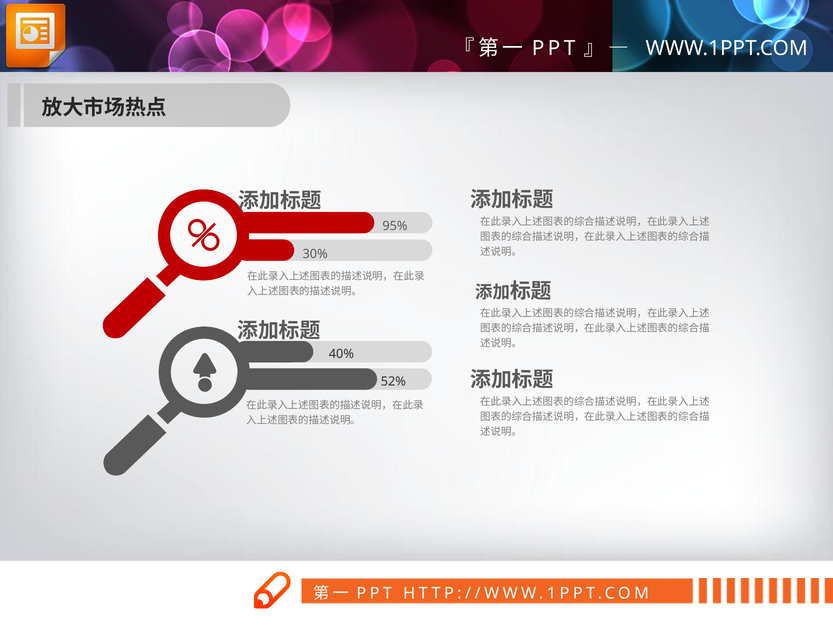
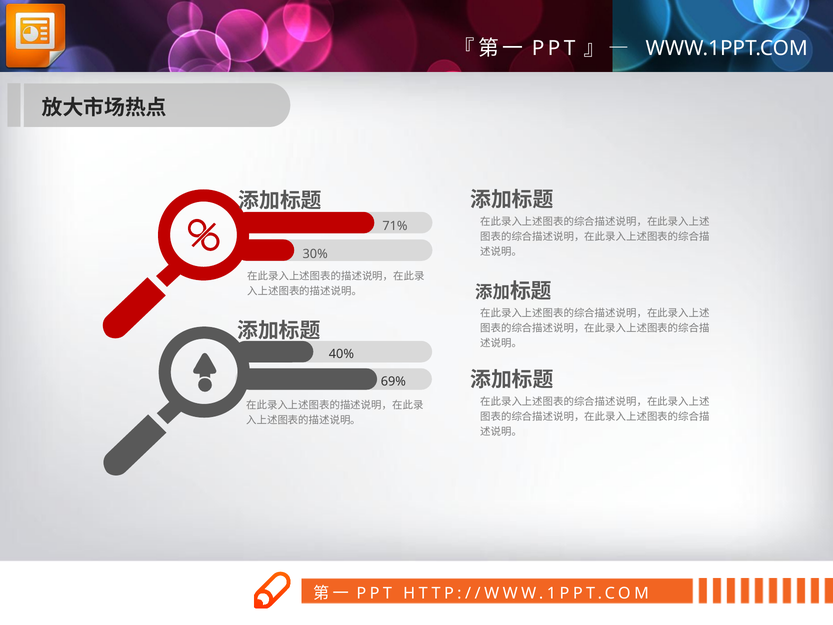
95%: 95% -> 71%
52%: 52% -> 69%
